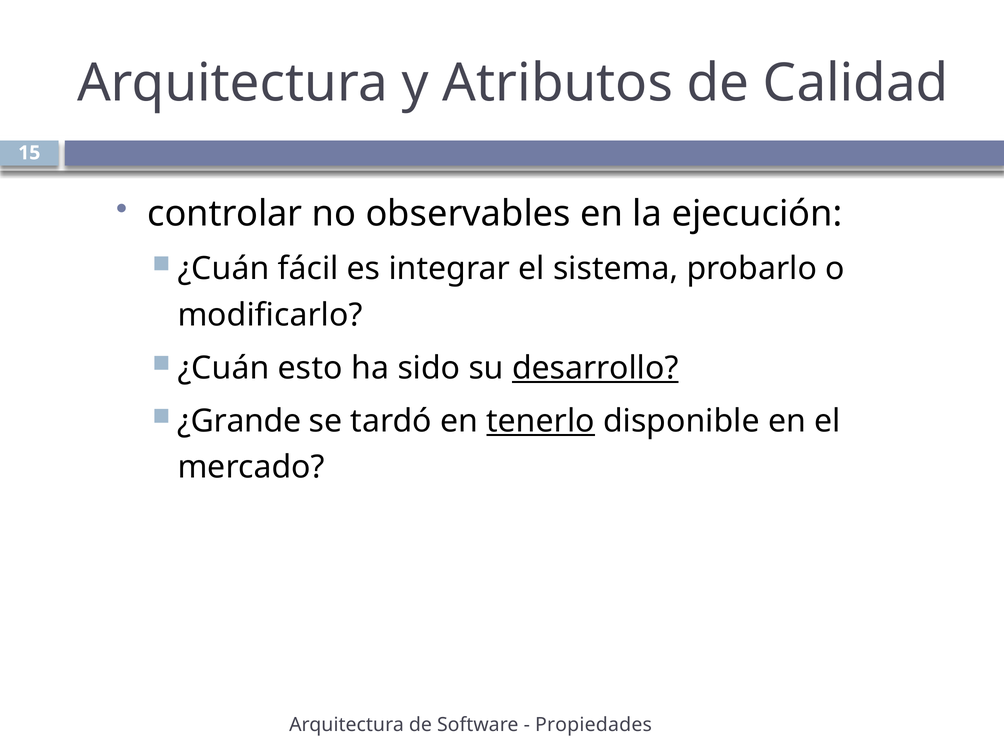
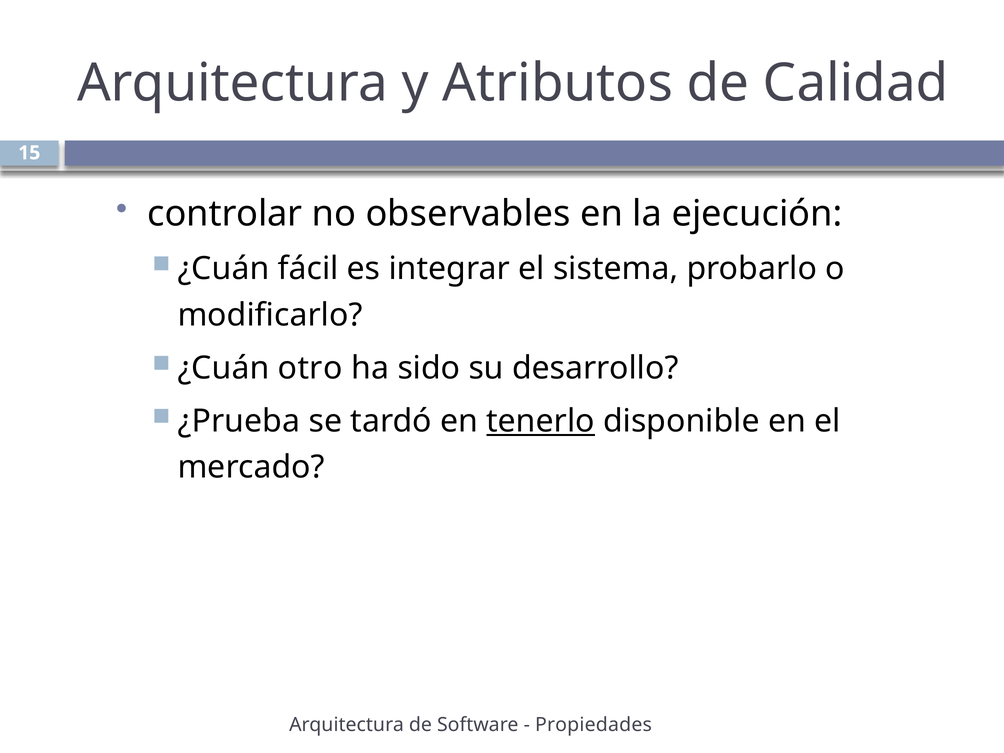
esto: esto -> otro
desarrollo underline: present -> none
¿Grande: ¿Grande -> ¿Prueba
